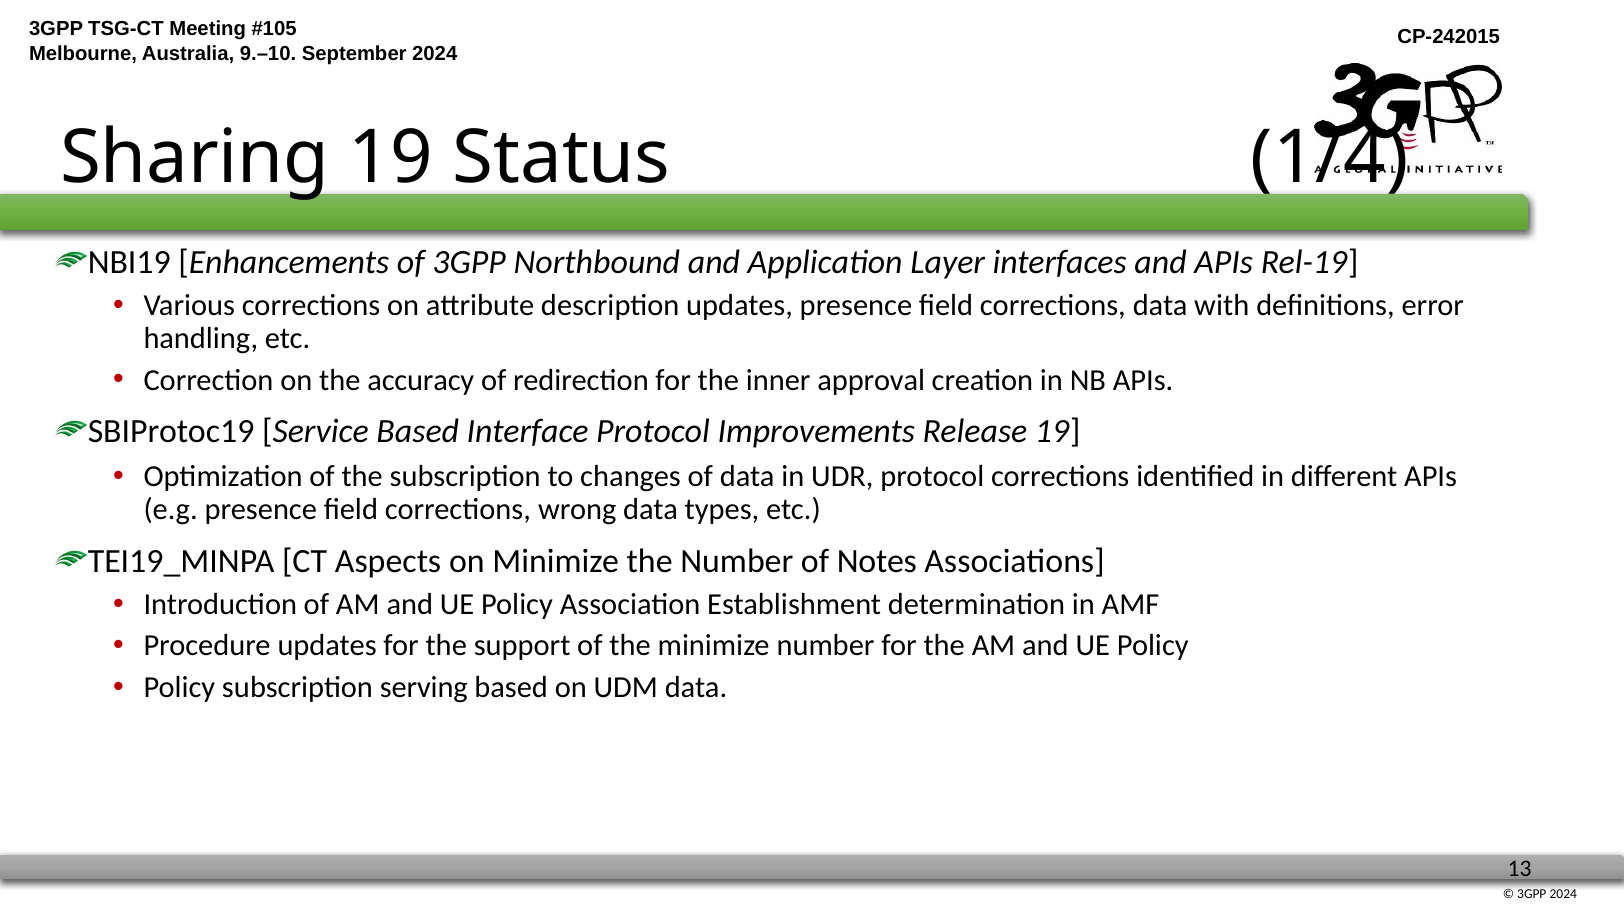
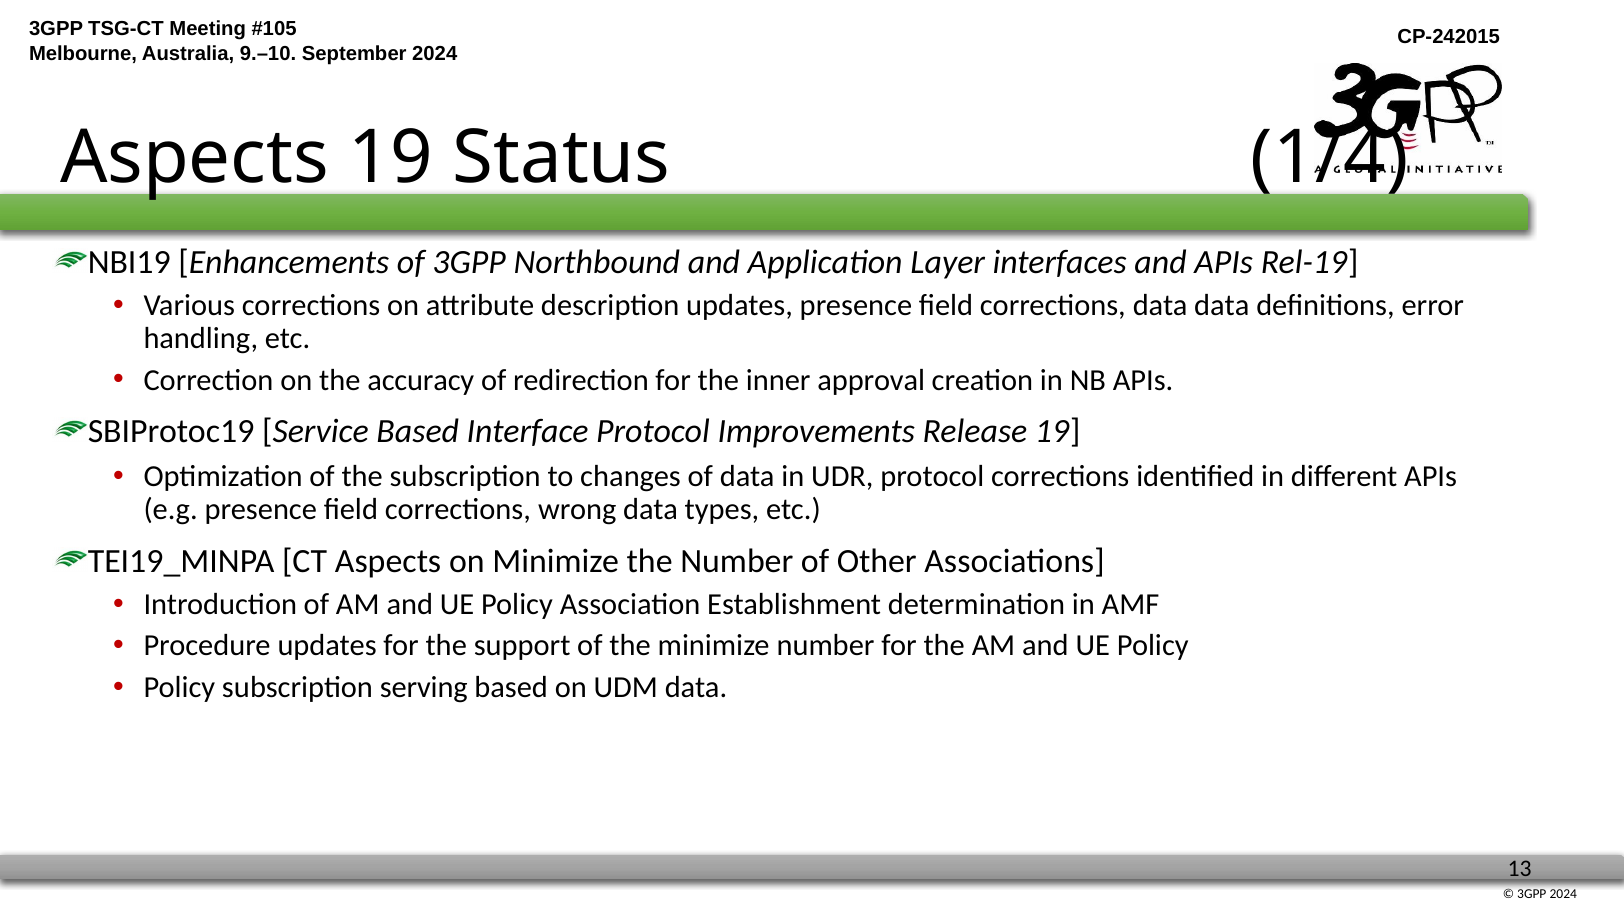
Sharing at (195, 158): Sharing -> Aspects
data with: with -> data
Notes: Notes -> Other
